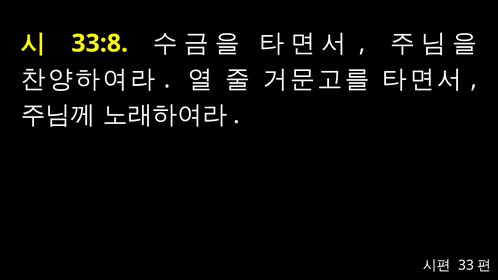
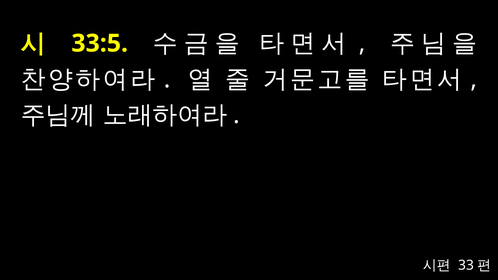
33:8: 33:8 -> 33:5
